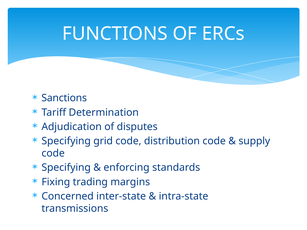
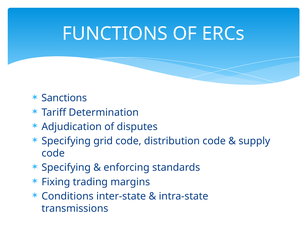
Concerned: Concerned -> Conditions
